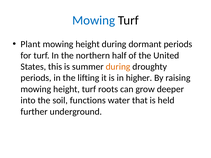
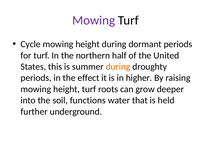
Mowing at (94, 20) colour: blue -> purple
Plant: Plant -> Cycle
lifting: lifting -> effect
